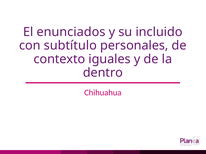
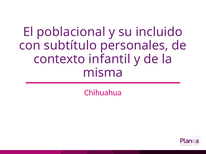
enunciados: enunciados -> poblacional
iguales: iguales -> infantil
dentro: dentro -> misma
